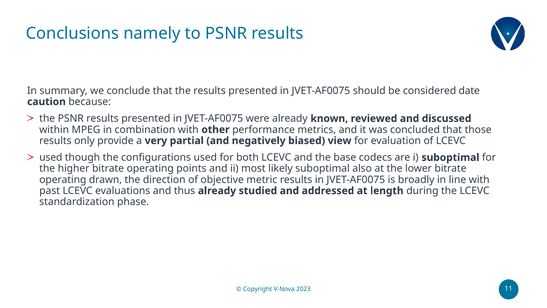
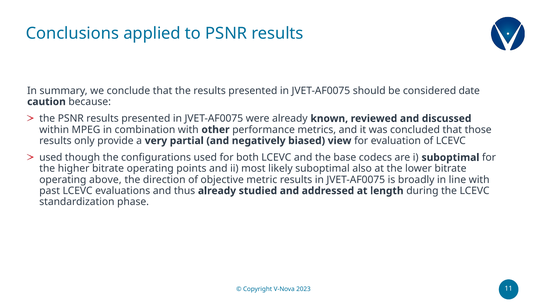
namely: namely -> applied
drawn: drawn -> above
